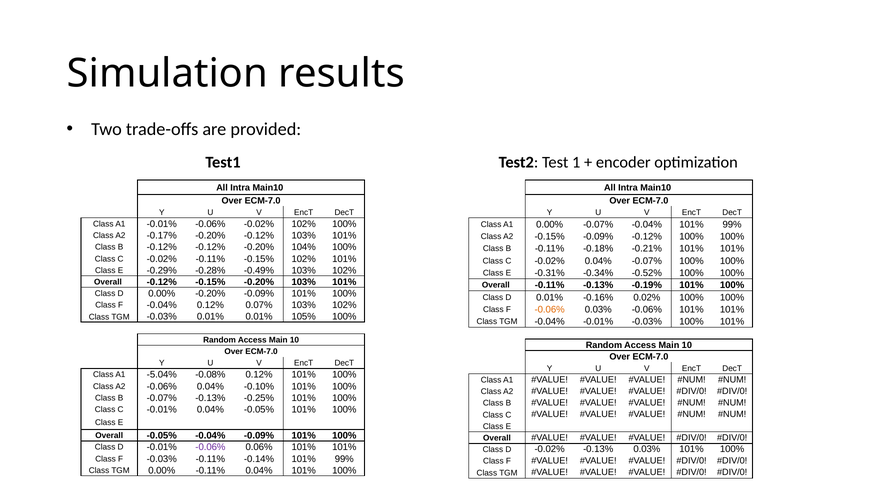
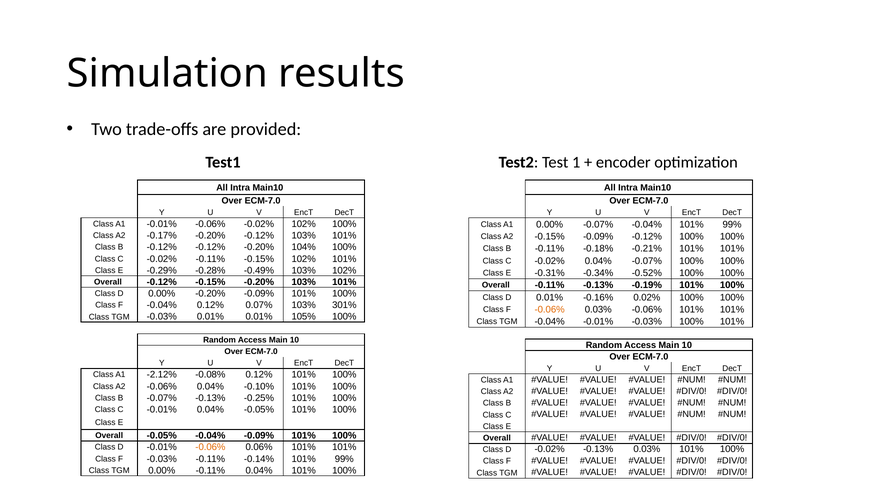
0.07% 103% 102%: 102% -> 301%
-5.04%: -5.04% -> -2.12%
-0.06% at (210, 447) colour: purple -> orange
